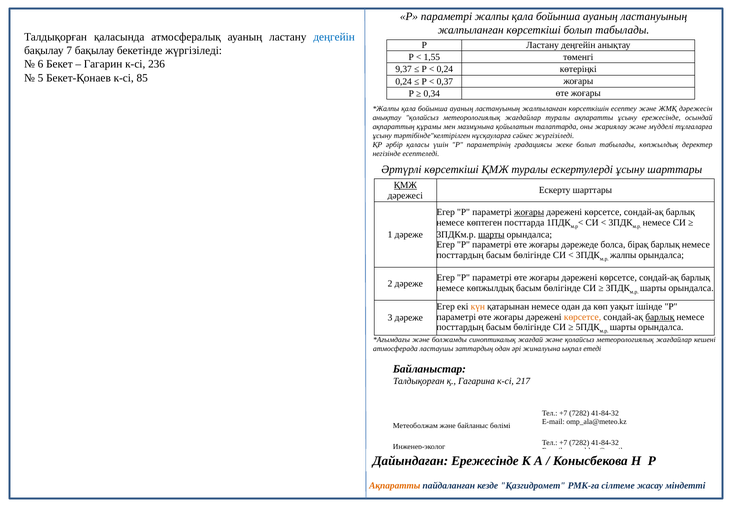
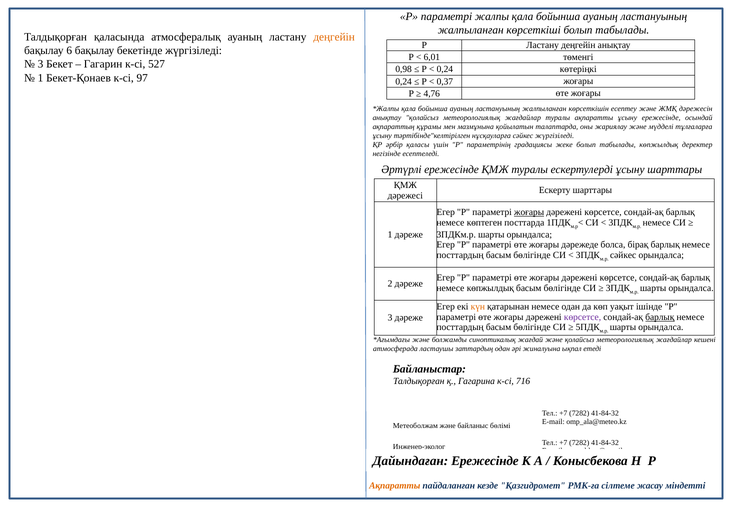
деңгейін at (334, 37) colour: blue -> orange
7: 7 -> 6
1,55: 1,55 -> 6,01
6 at (41, 64): 6 -> 3
236: 236 -> 527
9,37: 9,37 -> 0,98
5 at (41, 78): 5 -> 1
85: 85 -> 97
0,34: 0,34 -> 4,76
Әртүрлі көрсеткіші: көрсеткіші -> ережесінде
ҚМЖ at (405, 185) underline: present -> none
шарты at (491, 234) underline: present -> none
жалпы at (623, 255): жалпы -> сәйкес
көрсетсе at (583, 317) colour: orange -> purple
217: 217 -> 716
